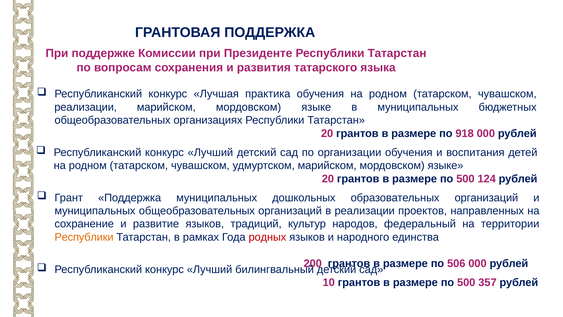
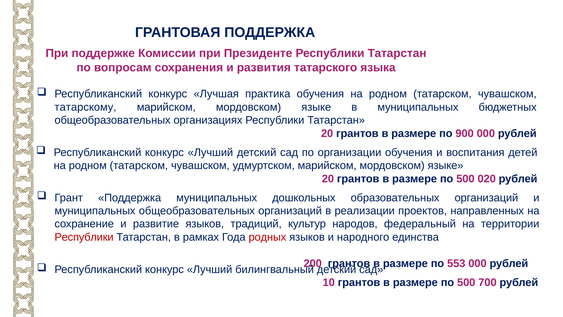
реализации at (86, 107): реализации -> татарскому
918: 918 -> 900
124: 124 -> 020
Республики at (84, 237) colour: orange -> red
506: 506 -> 553
357: 357 -> 700
